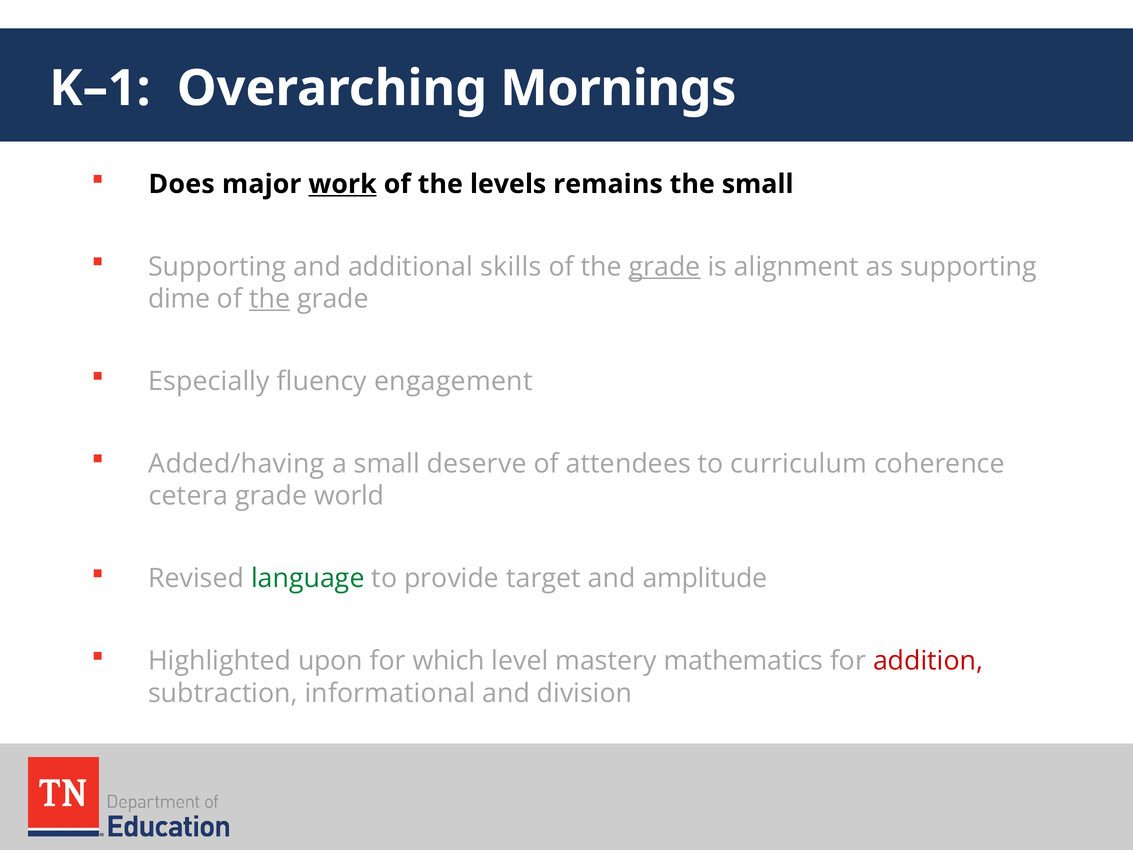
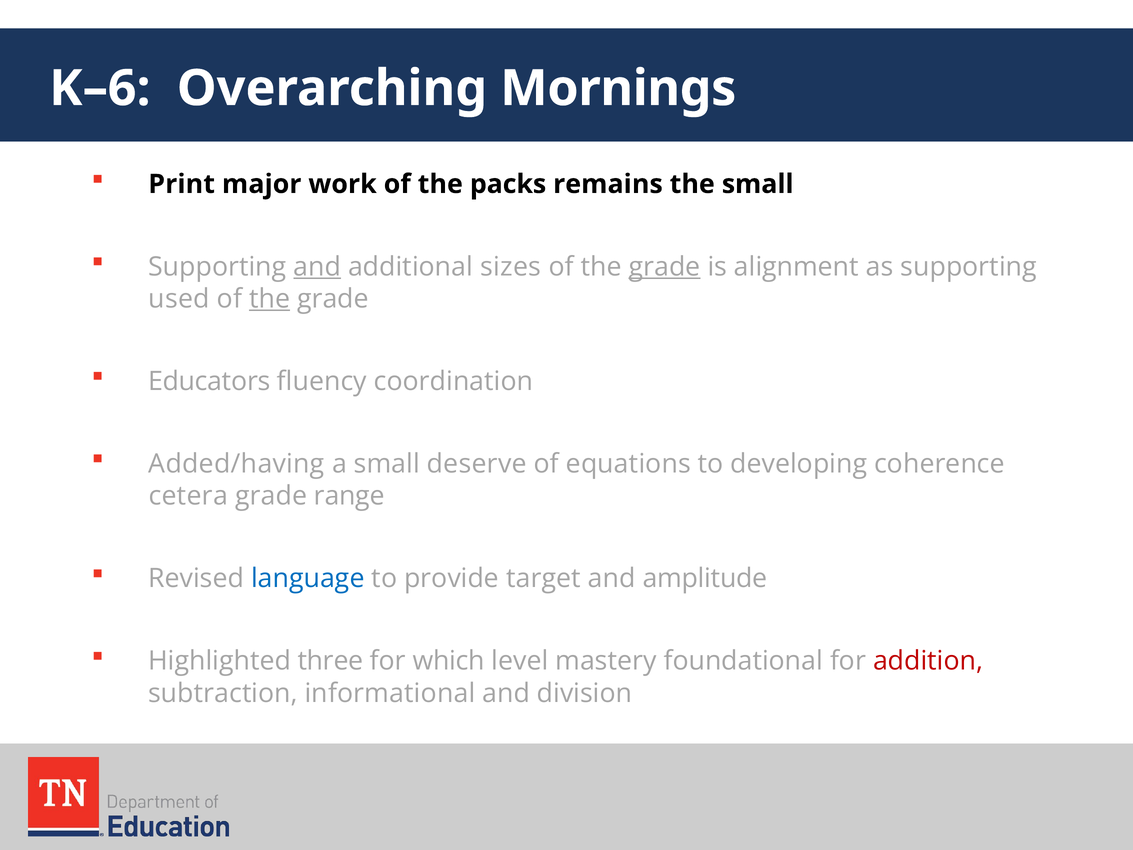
K–1: K–1 -> K–6
Does: Does -> Print
work underline: present -> none
levels: levels -> packs
and at (317, 267) underline: none -> present
skills: skills -> sizes
dime: dime -> used
Especially: Especially -> Educators
engagement: engagement -> coordination
attendees: attendees -> equations
curriculum: curriculum -> developing
world: world -> range
language colour: green -> blue
upon: upon -> three
mathematics: mathematics -> foundational
